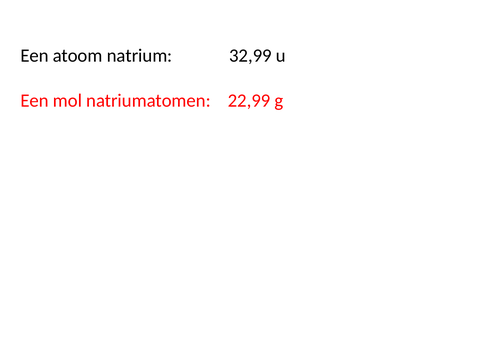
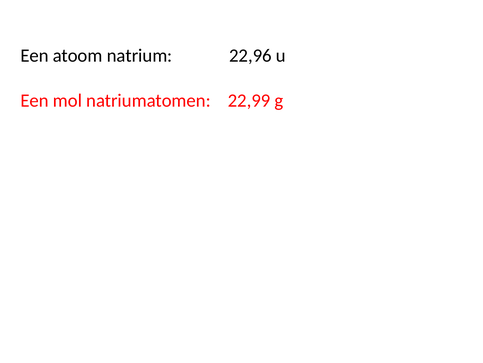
32,99: 32,99 -> 22,96
